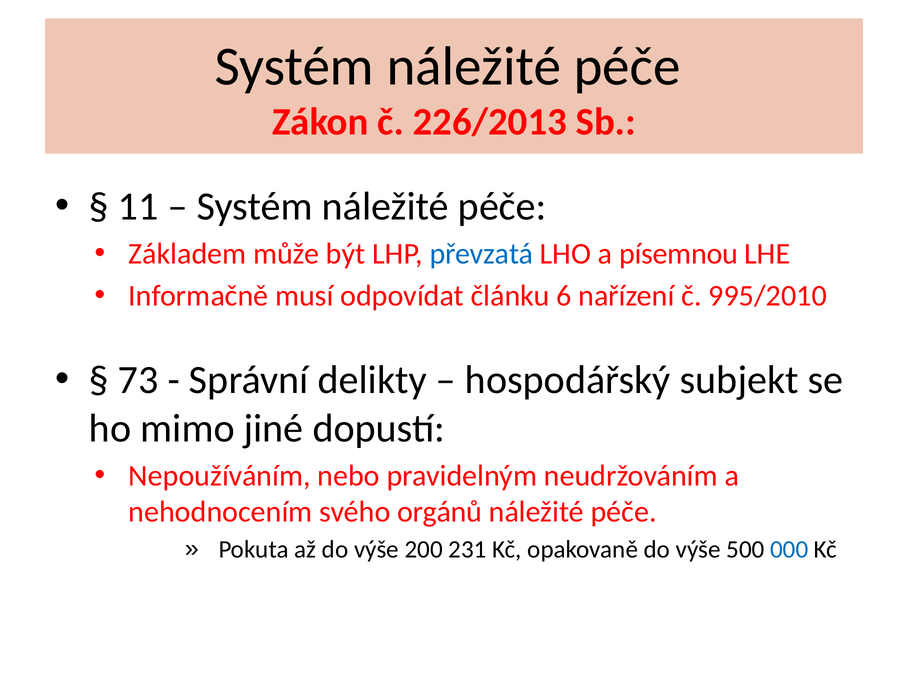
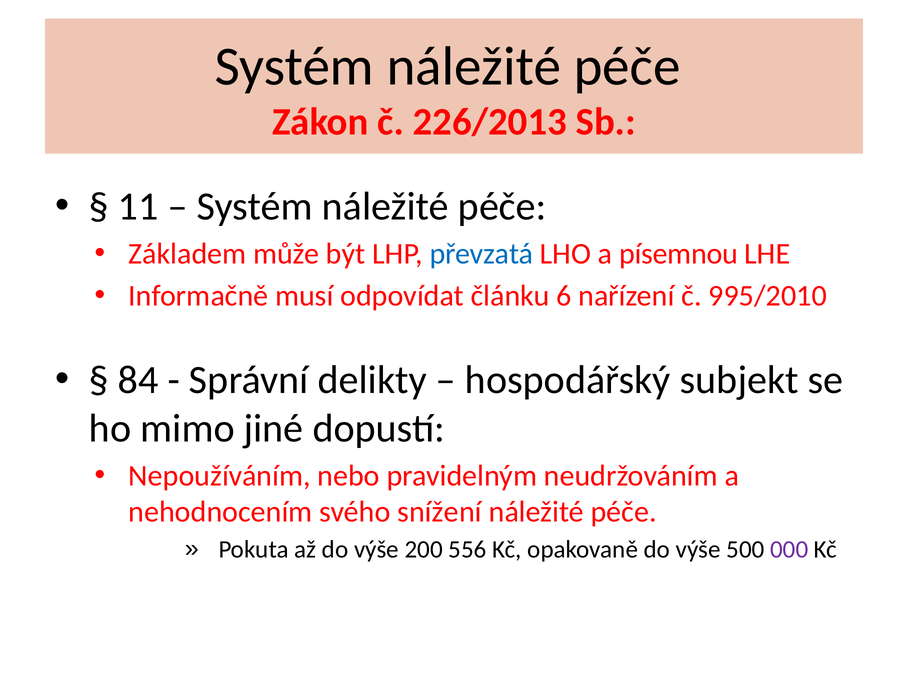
73: 73 -> 84
orgánů: orgánů -> snížení
231: 231 -> 556
000 colour: blue -> purple
